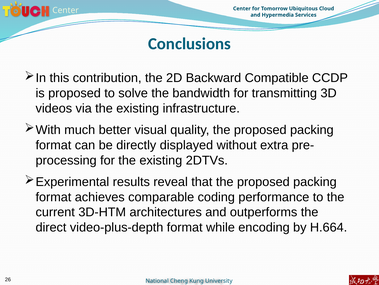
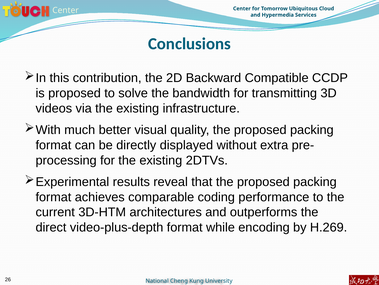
H.664: H.664 -> H.269
